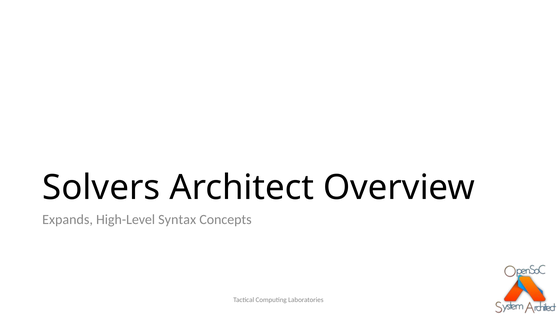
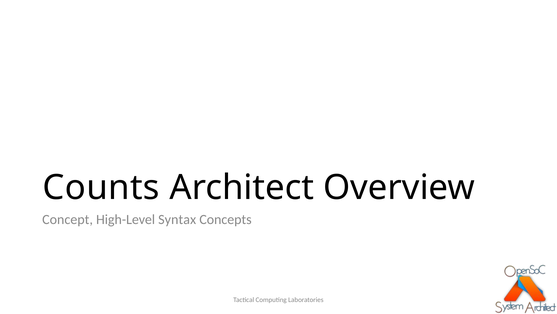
Solvers: Solvers -> Counts
Expands: Expands -> Concept
